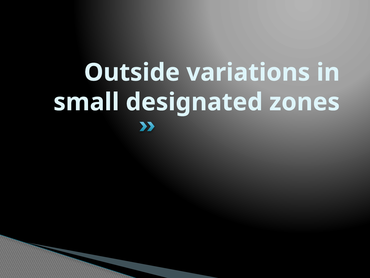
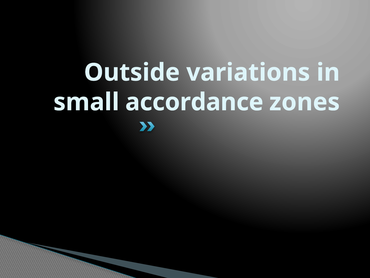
designated: designated -> accordance
